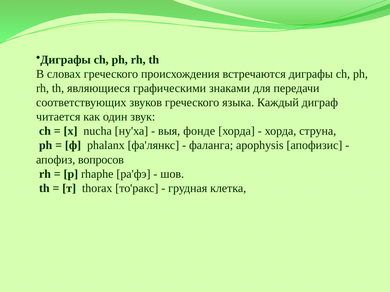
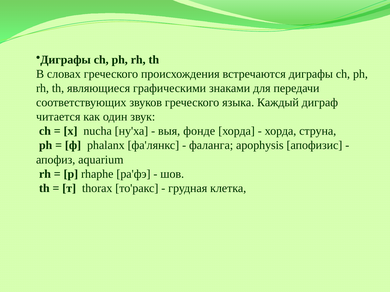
вопросов: вопросов -> aquarium
